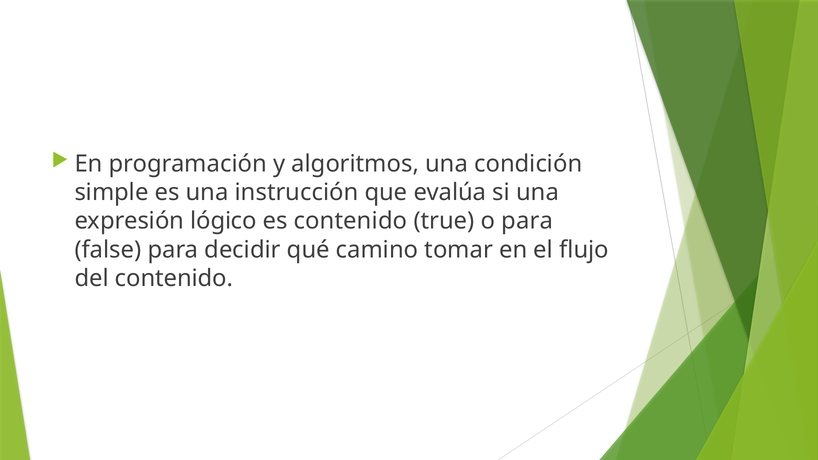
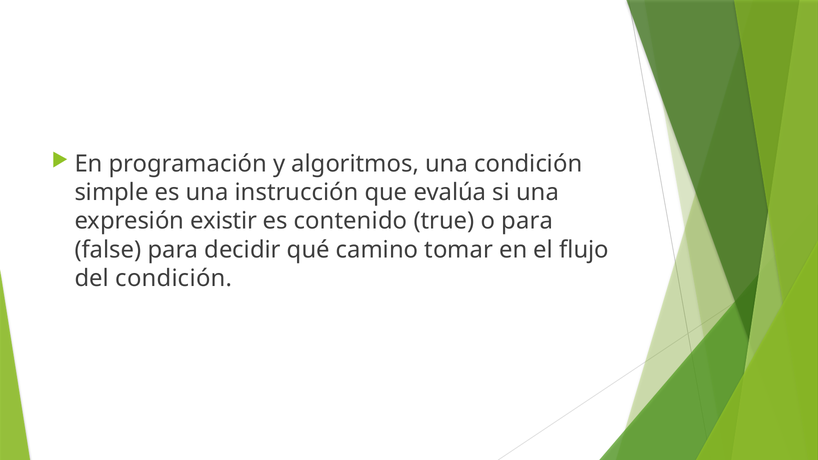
lógico: lógico -> existir
del contenido: contenido -> condición
